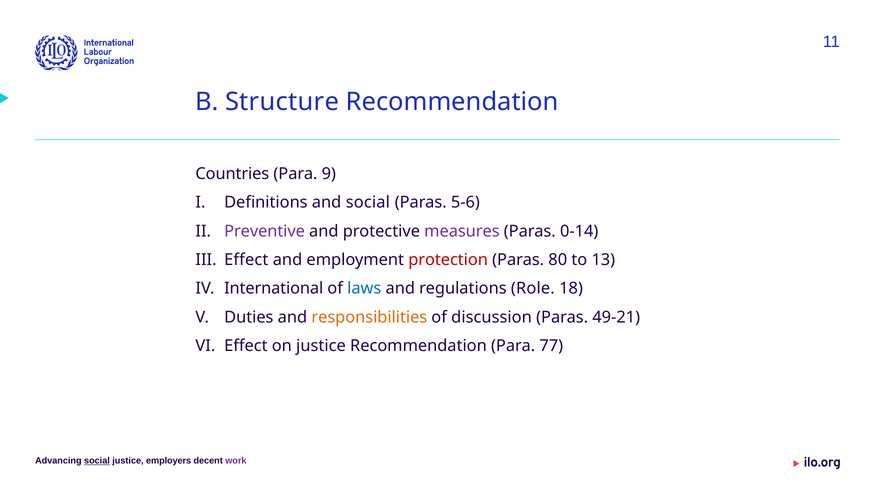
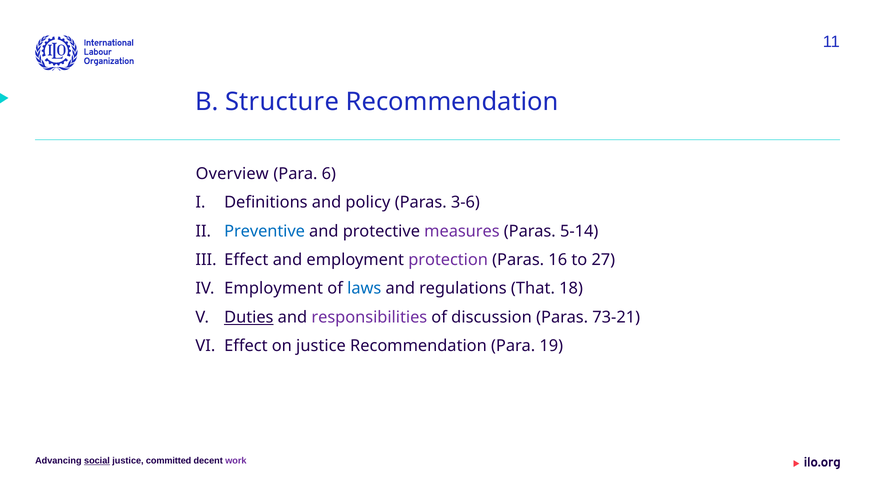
Countries: Countries -> Overview
9: 9 -> 6
and social: social -> policy
5-6: 5-6 -> 3-6
Preventive colour: purple -> blue
0-14: 0-14 -> 5-14
protection colour: red -> purple
80: 80 -> 16
13: 13 -> 27
International at (274, 289): International -> Employment
Role: Role -> That
Duties underline: none -> present
responsibilities colour: orange -> purple
49-21: 49-21 -> 73-21
77: 77 -> 19
employers: employers -> committed
